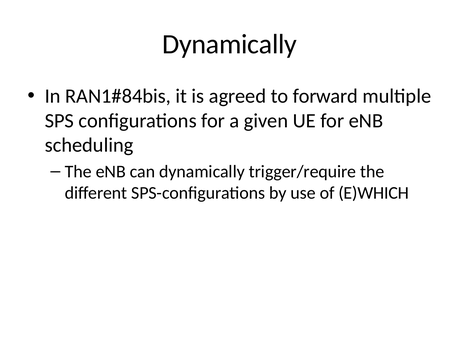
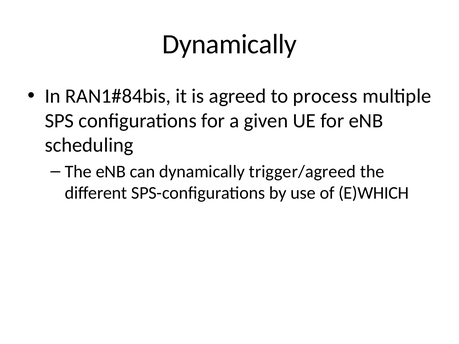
forward: forward -> process
trigger/require: trigger/require -> trigger/agreed
